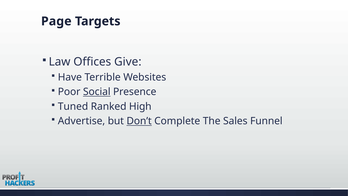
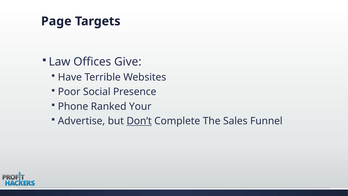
Social underline: present -> none
Tuned: Tuned -> Phone
High: High -> Your
